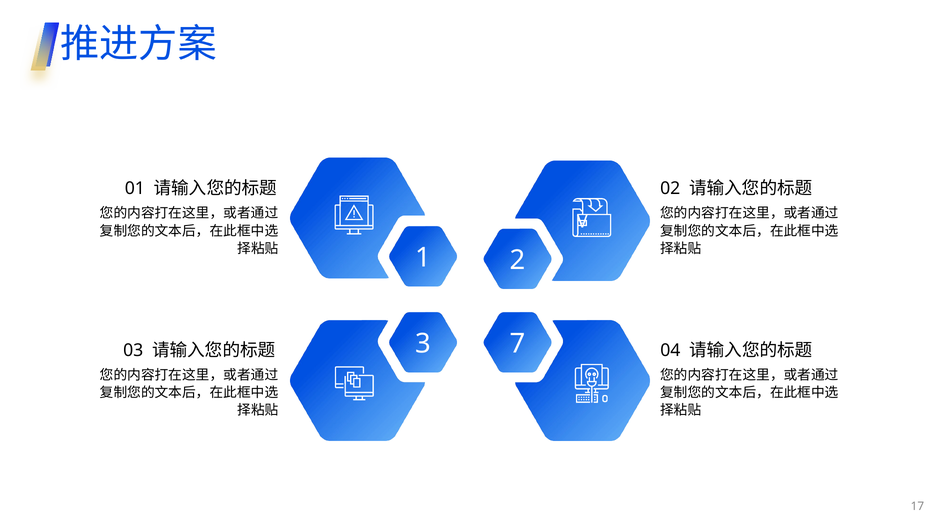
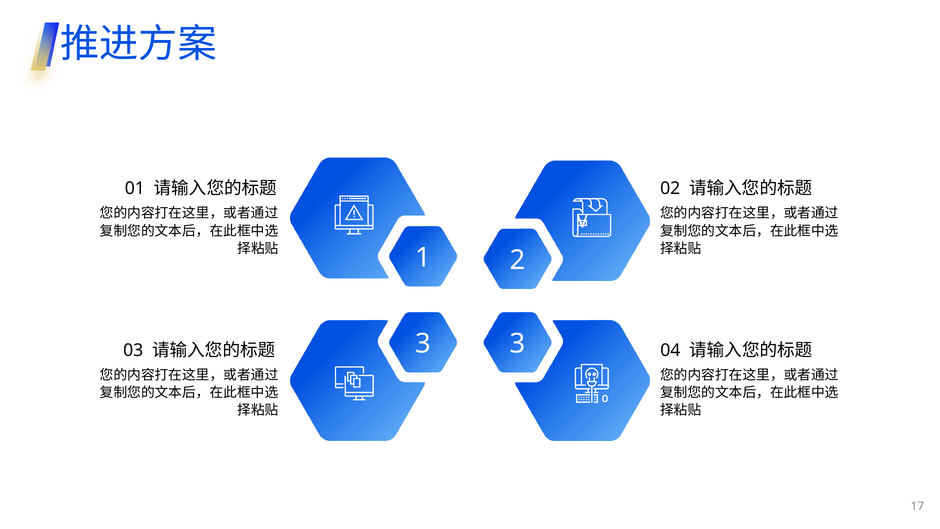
3 7: 7 -> 3
